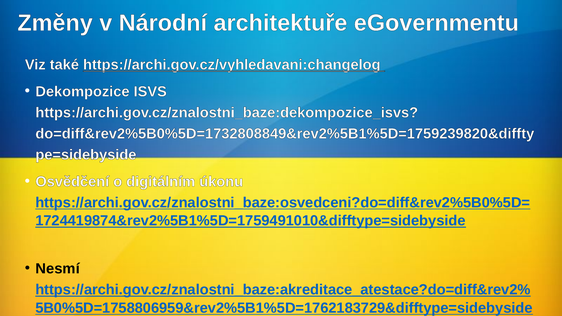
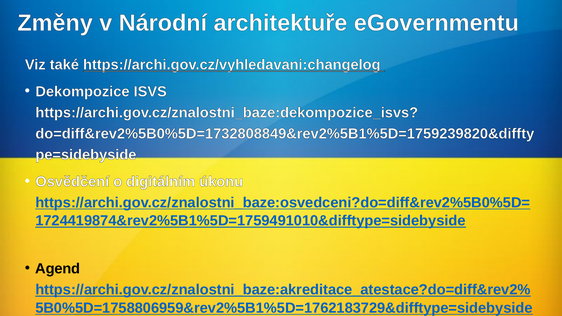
Nesmí: Nesmí -> Agend
